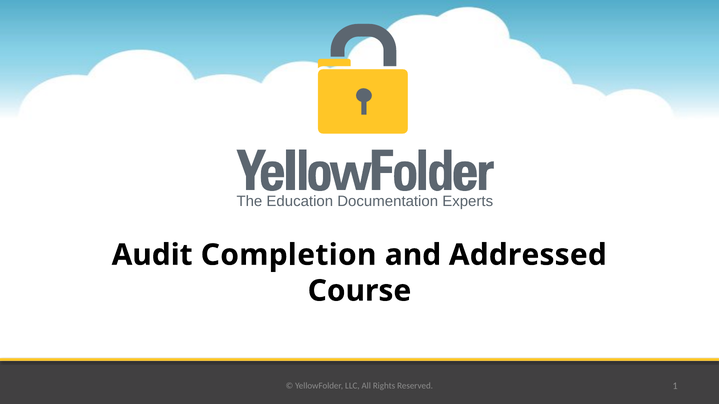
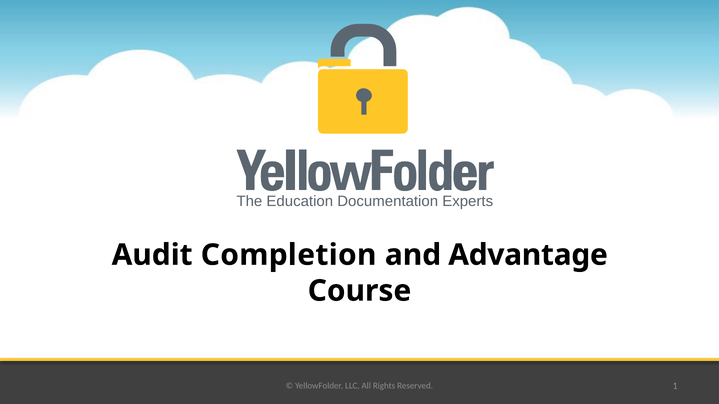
Addressed: Addressed -> Advantage
